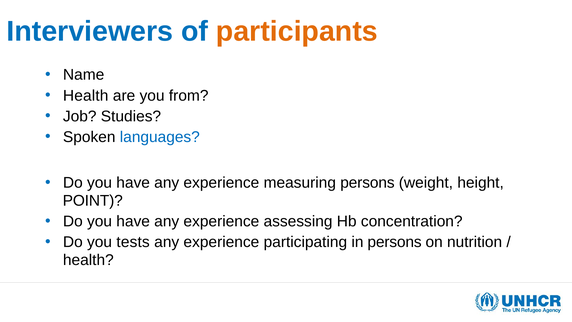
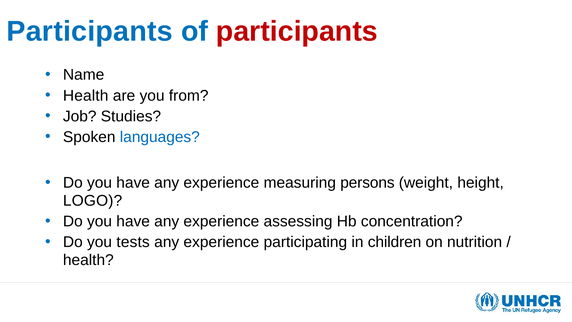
Interviewers at (90, 31): Interviewers -> Participants
participants at (297, 31) colour: orange -> red
POINT: POINT -> LOGO
in persons: persons -> children
